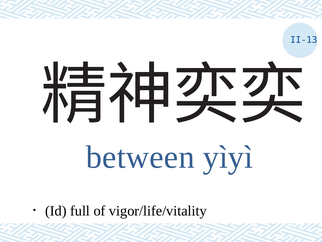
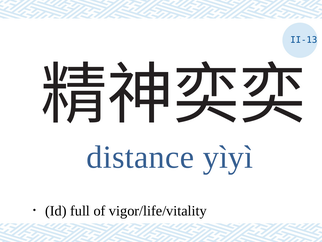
between: between -> distance
